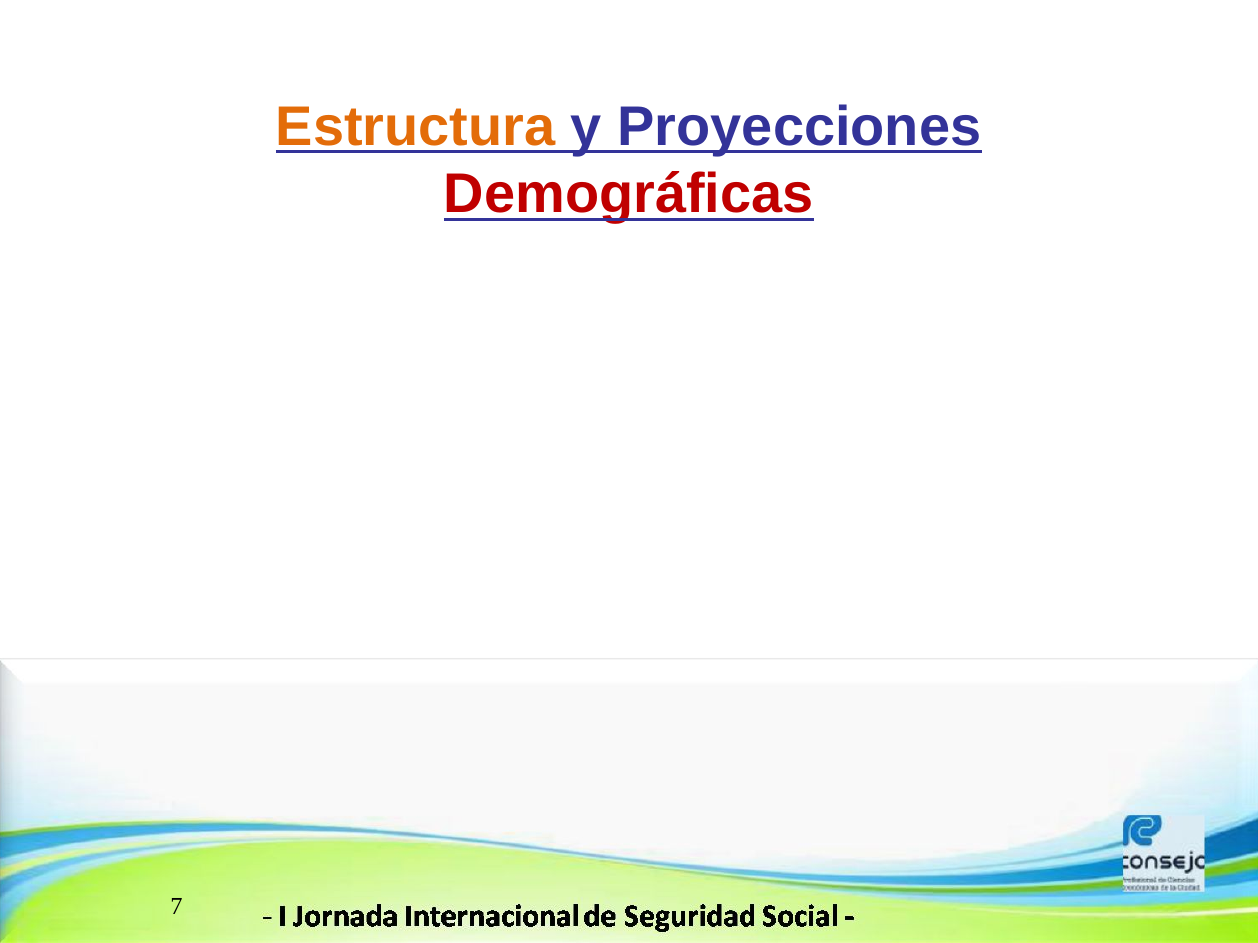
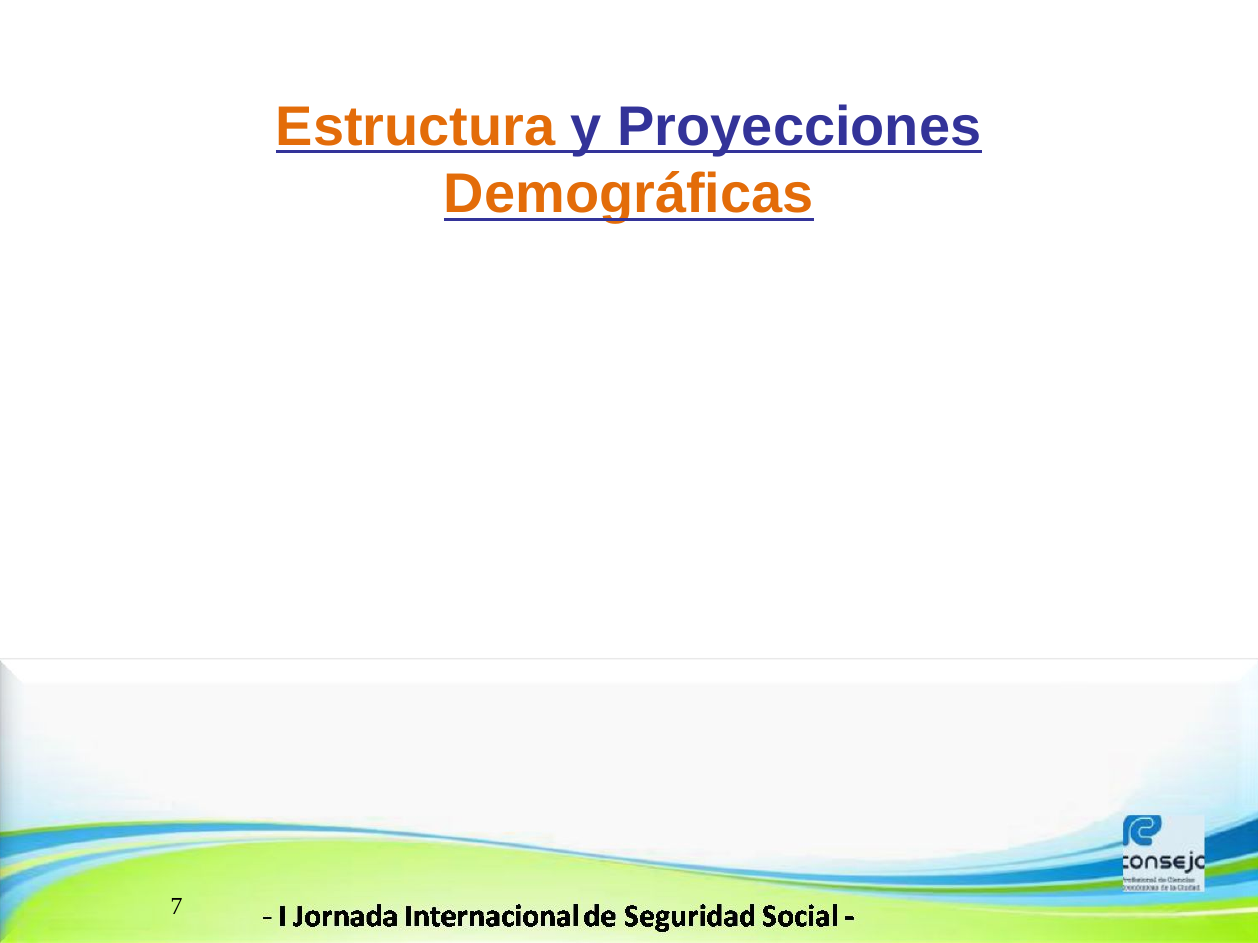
Demográficas colour: red -> orange
